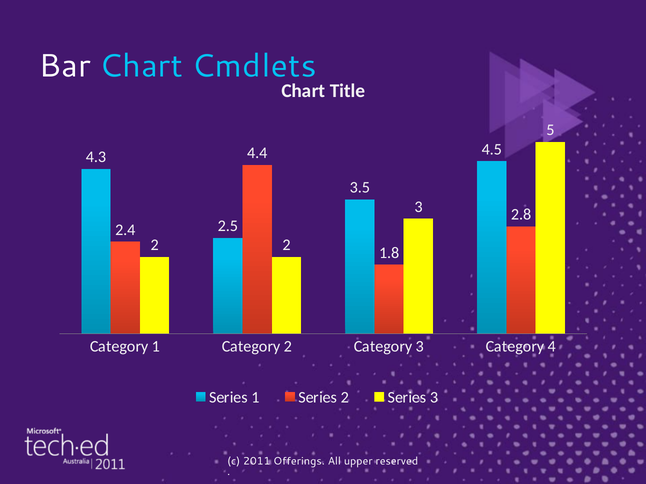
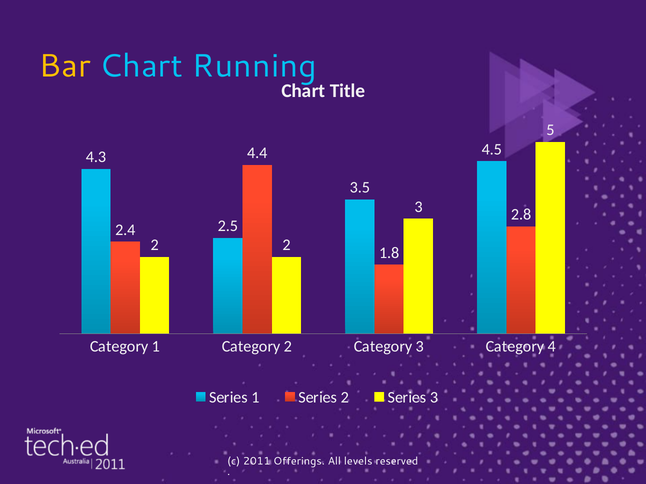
Bar colour: white -> yellow
Cmdlets: Cmdlets -> Running
upper: upper -> levels
